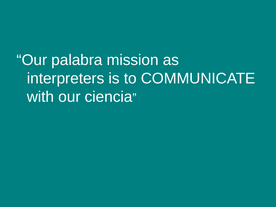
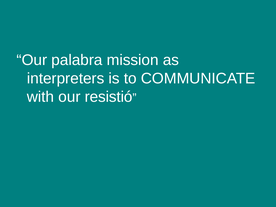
ciencia: ciencia -> resistió
